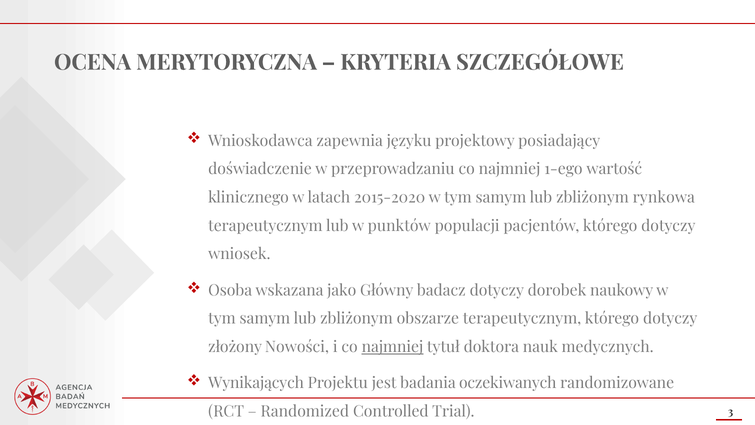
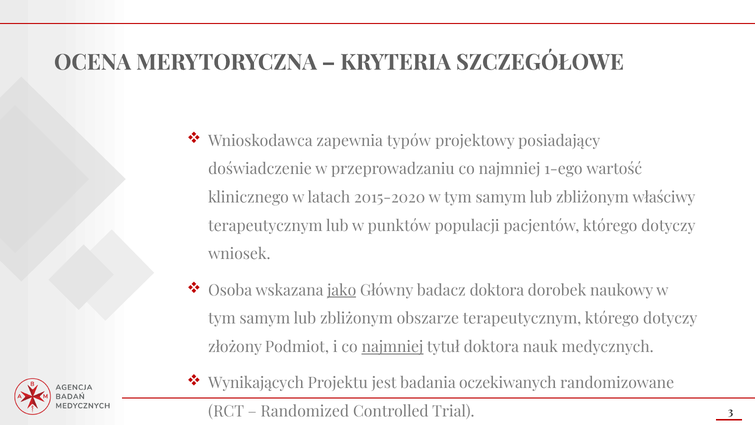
języku: języku -> typów
rynkowa: rynkowa -> właściwy
jako underline: none -> present
badacz dotyczy: dotyczy -> doktora
Nowości: Nowości -> Podmiot
